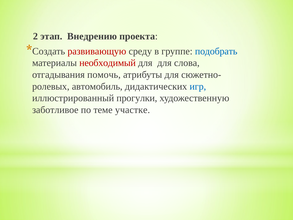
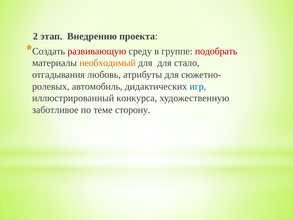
подобрать colour: blue -> red
необходимый colour: red -> orange
слова: слова -> стало
помочь: помочь -> любовь
прогулки: прогулки -> конкурса
участке: участке -> сторону
